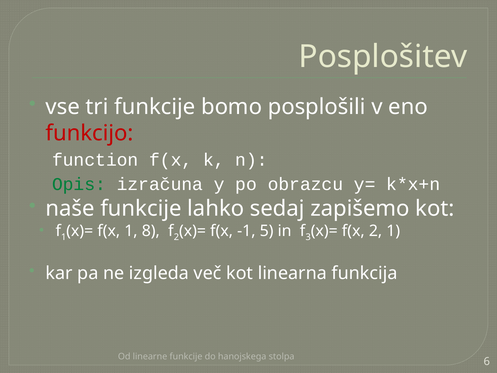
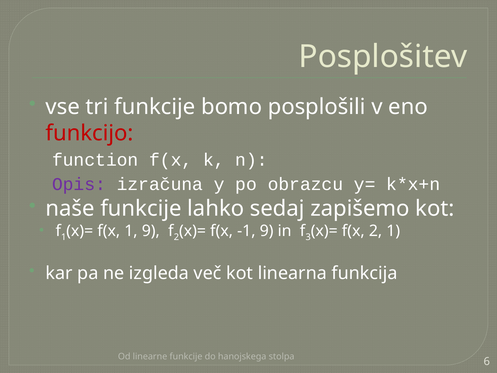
Opis colour: green -> purple
1 8: 8 -> 9
-1 5: 5 -> 9
